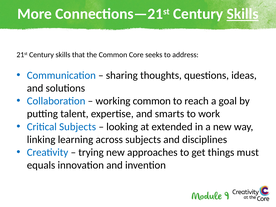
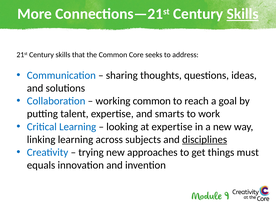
Critical Subjects: Subjects -> Learning
at extended: extended -> expertise
disciplines underline: none -> present
